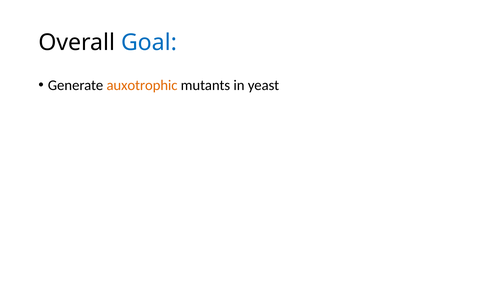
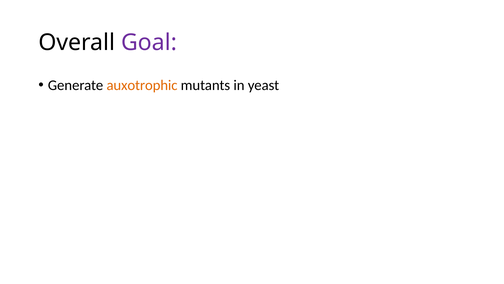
Goal colour: blue -> purple
